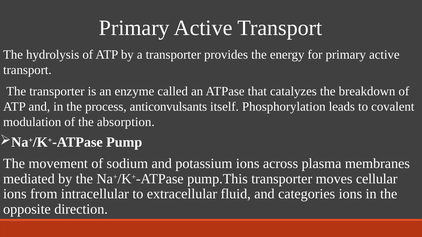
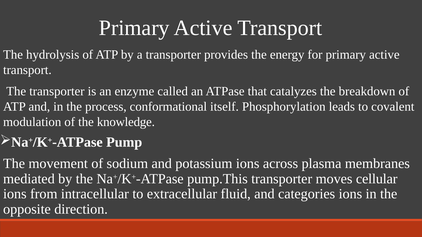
anticonvulsants: anticonvulsants -> conformational
absorption: absorption -> knowledge
